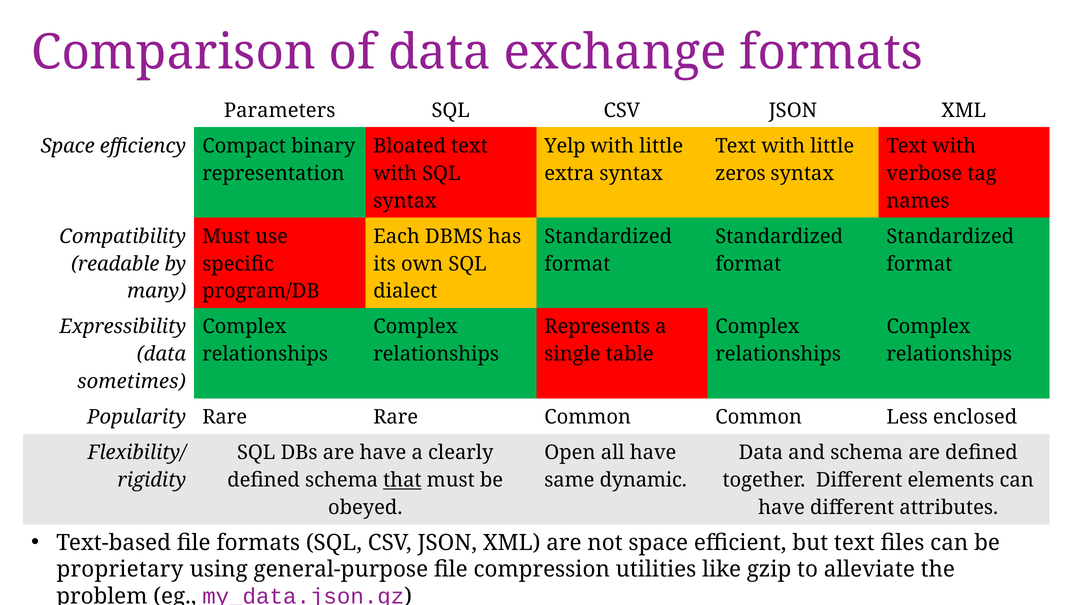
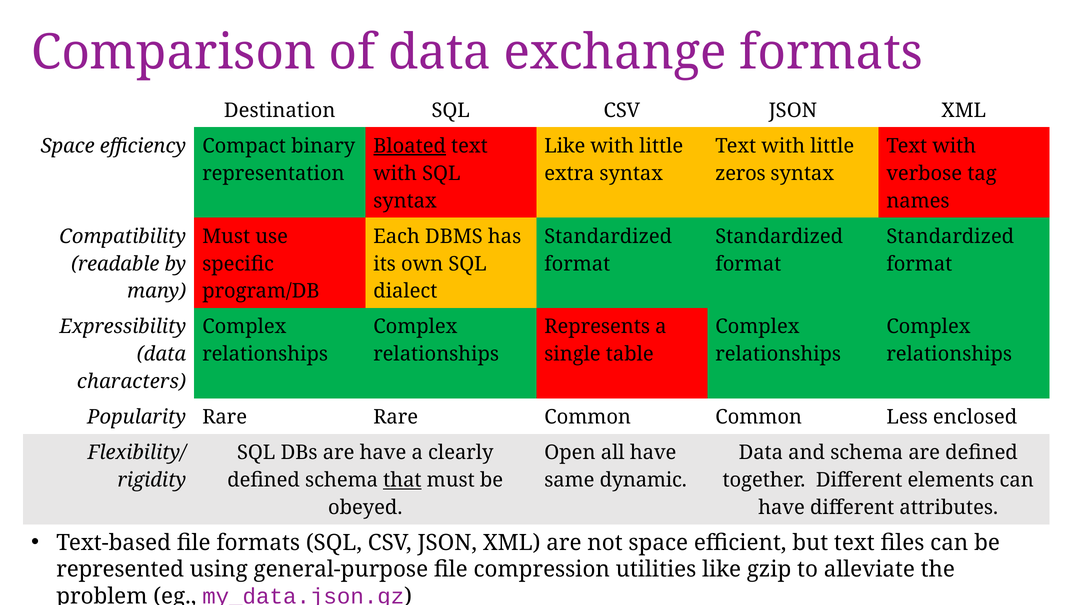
Parameters: Parameters -> Destination
Bloated underline: none -> present
Yelp at (565, 146): Yelp -> Like
sometimes: sometimes -> characters
proprietary: proprietary -> represented
